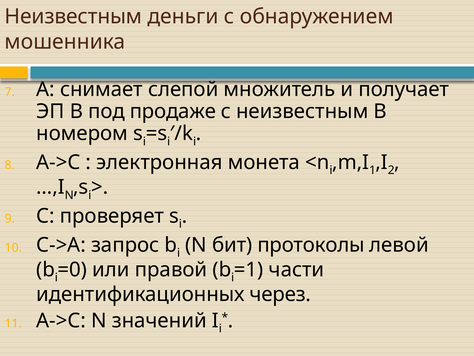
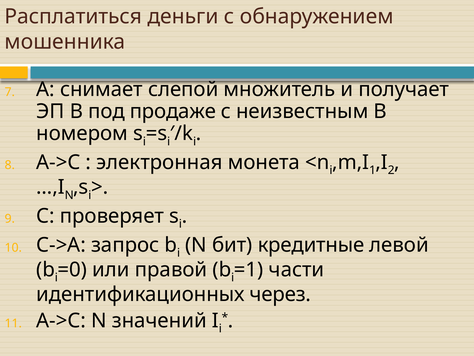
Неизвестным at (73, 16): Неизвестным -> Расплатиться
протоколы: протоколы -> кредитные
